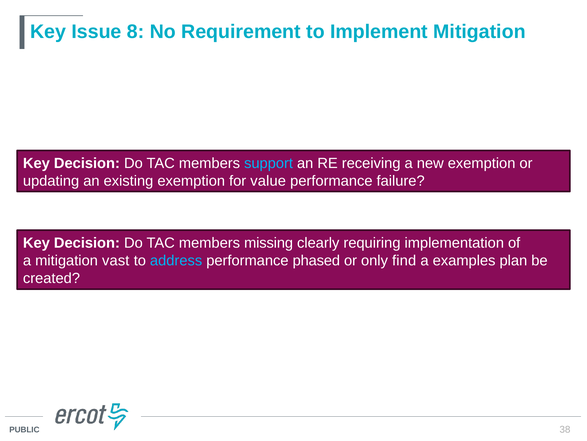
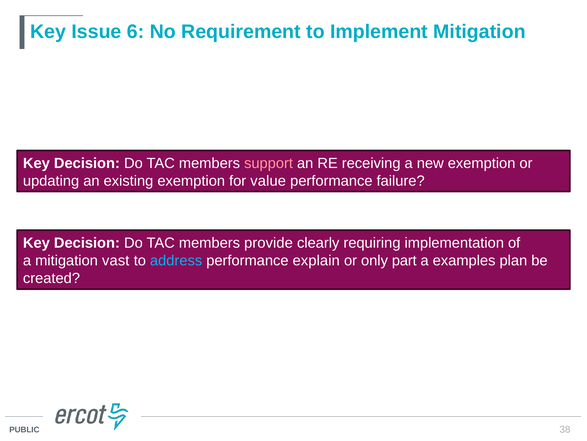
8: 8 -> 6
support colour: light blue -> pink
missing: missing -> provide
phased: phased -> explain
find: find -> part
